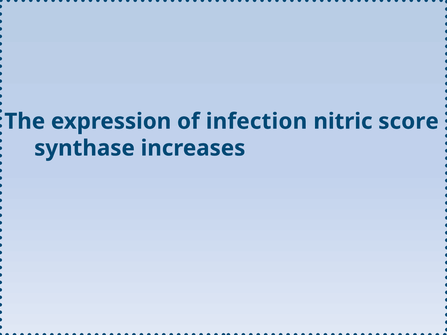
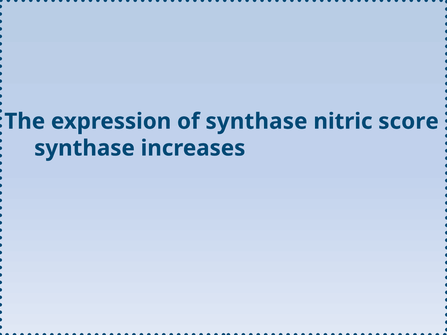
of infection: infection -> synthase
